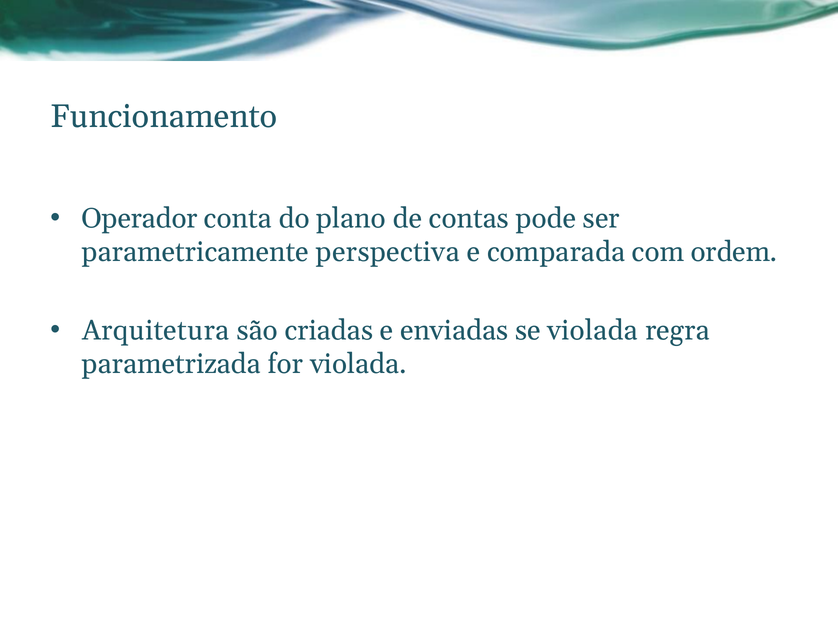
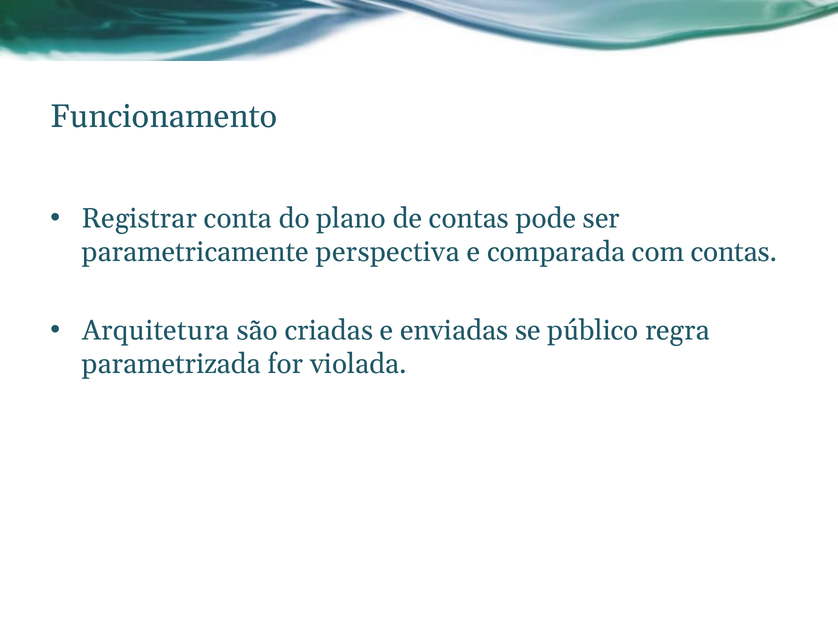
Operador: Operador -> Registrar
com ordem: ordem -> contas
se violada: violada -> público
